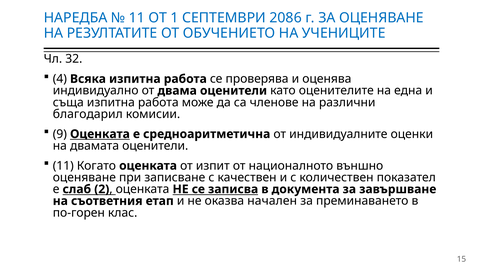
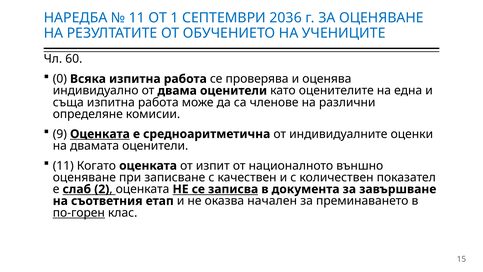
2086: 2086 -> 2036
32: 32 -> 60
4: 4 -> 0
благодарил: благодарил -> определяне
по-горен underline: none -> present
